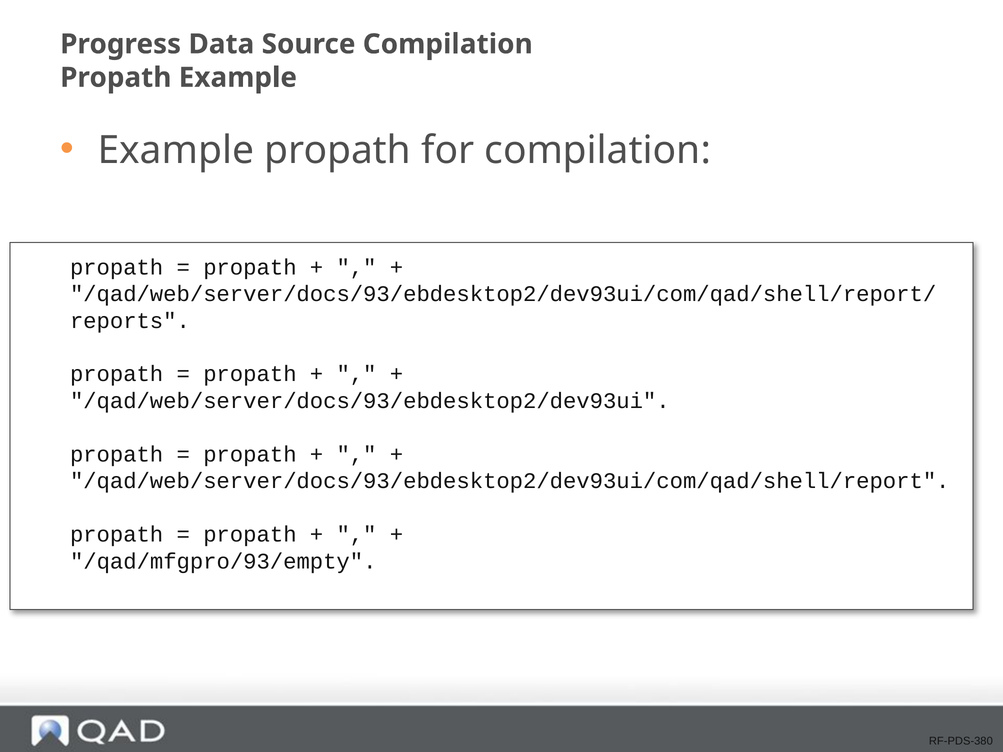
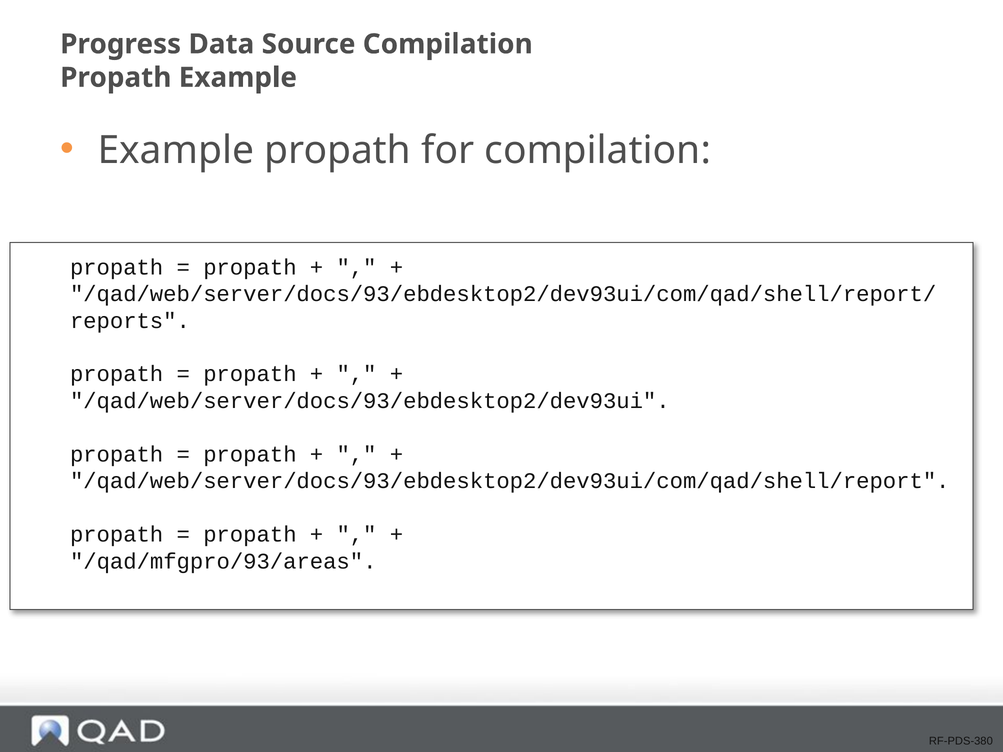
/qad/mfgpro/93/empty: /qad/mfgpro/93/empty -> /qad/mfgpro/93/areas
